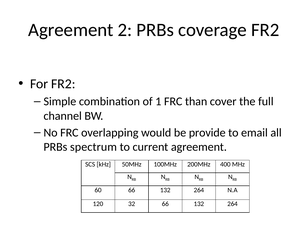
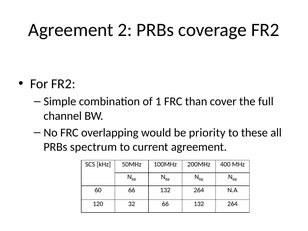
provide: provide -> priority
email: email -> these
